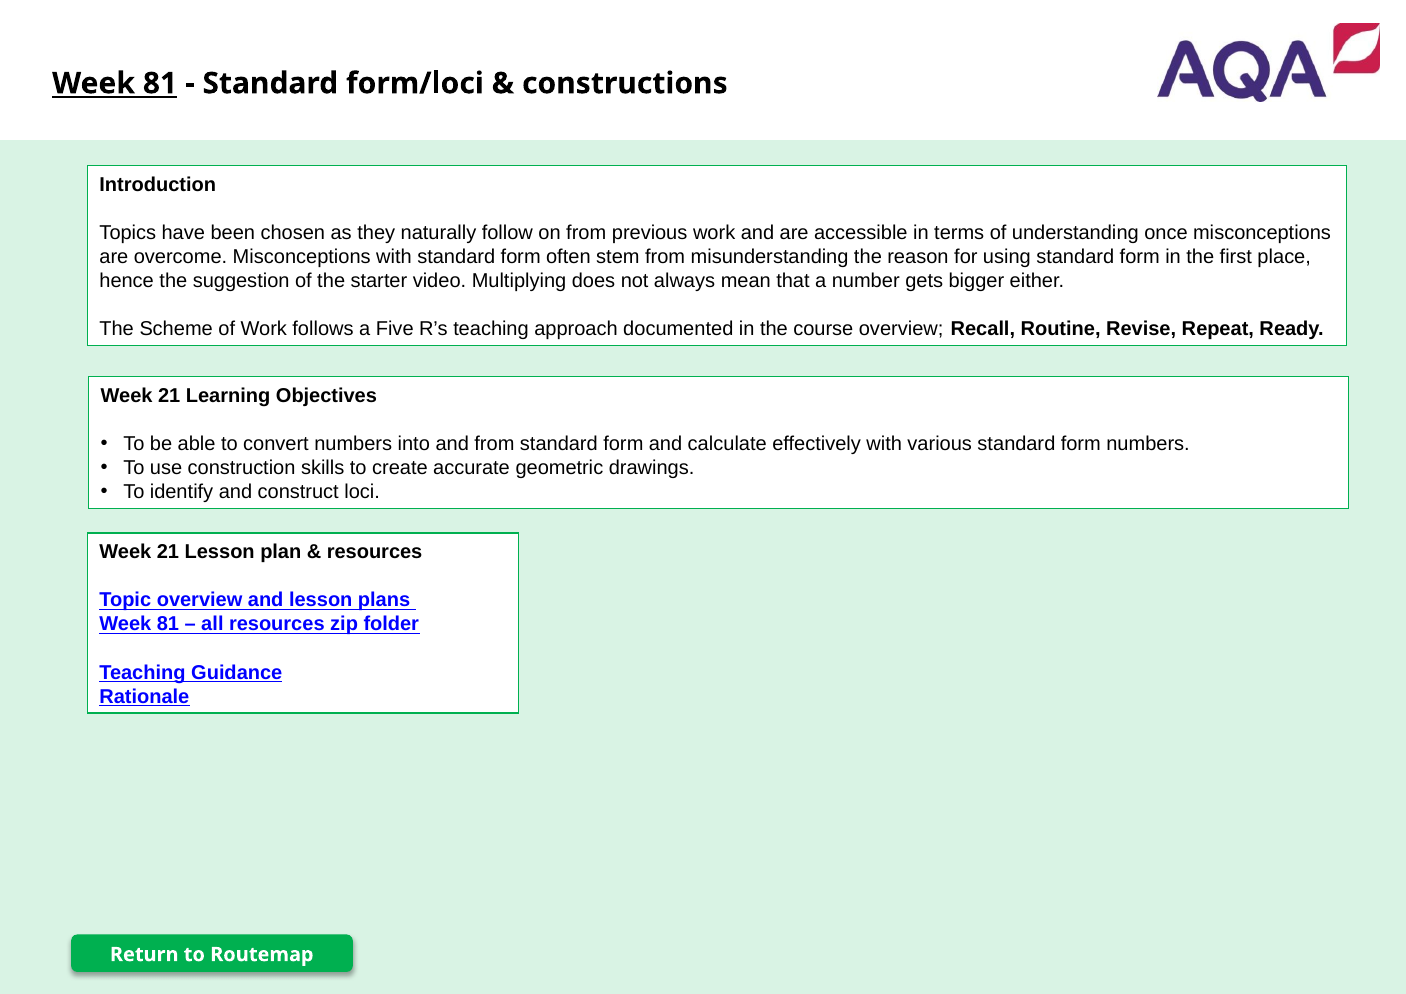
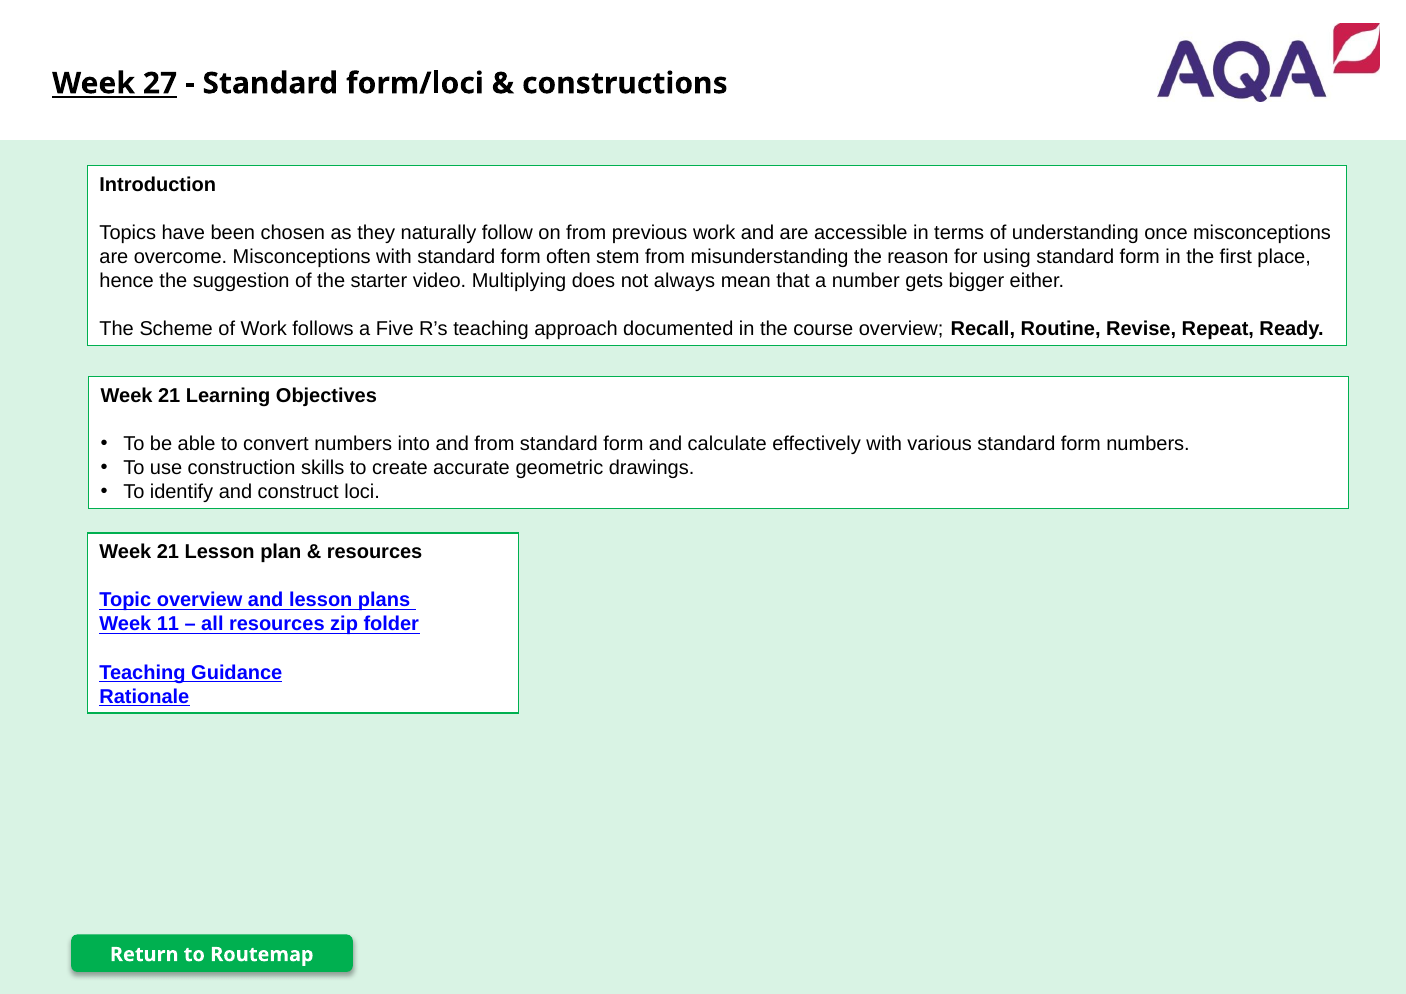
81 at (160, 83): 81 -> 27
81 at (168, 624): 81 -> 11
